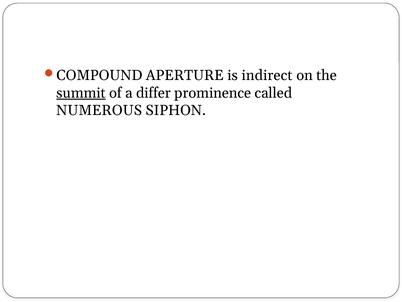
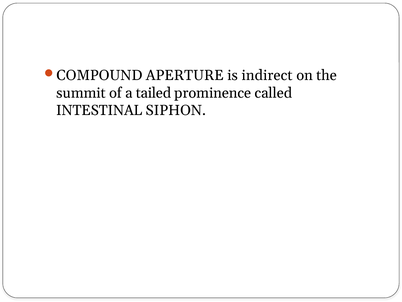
summit underline: present -> none
differ: differ -> tailed
NUMEROUS: NUMEROUS -> INTESTINAL
